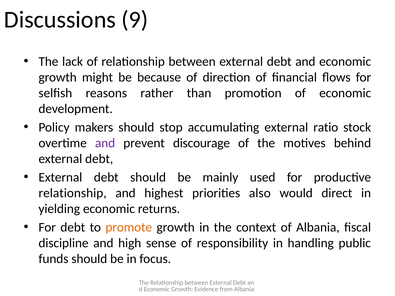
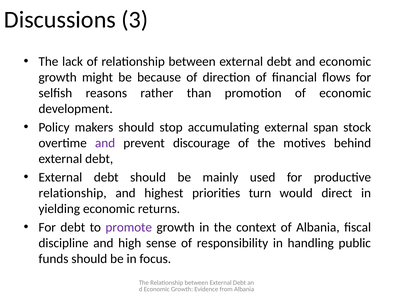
9: 9 -> 3
ratio: ratio -> span
also: also -> turn
promote colour: orange -> purple
